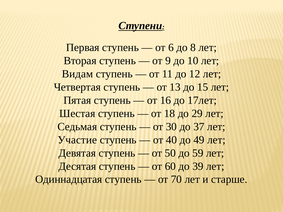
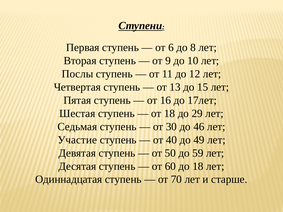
Видам: Видам -> Послы
37: 37 -> 46
до 39: 39 -> 18
